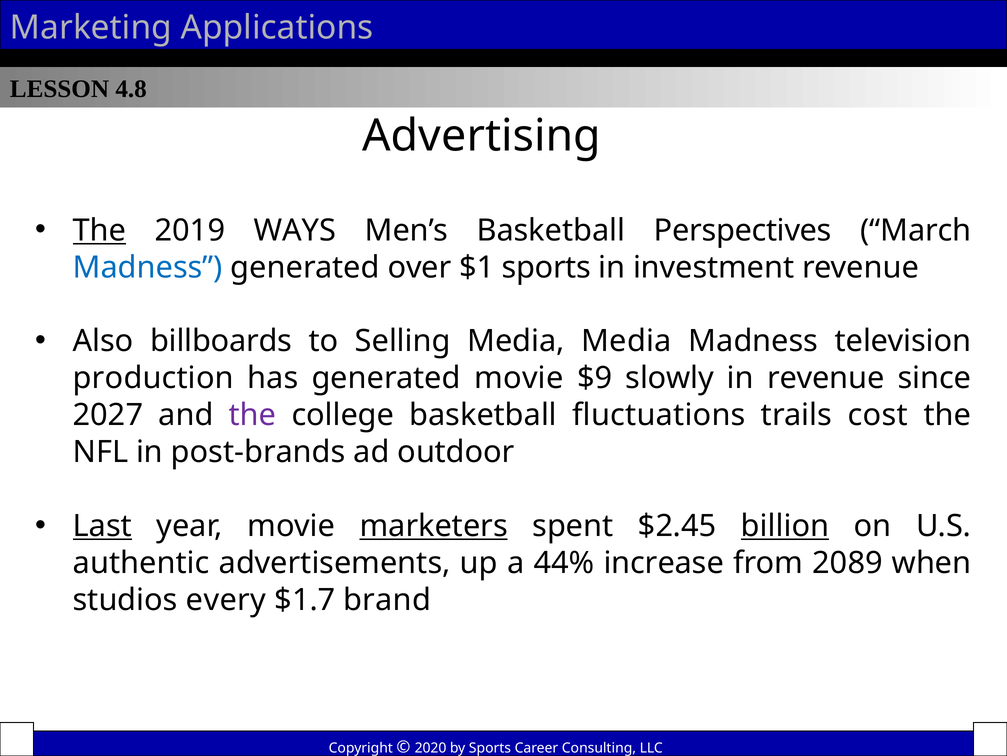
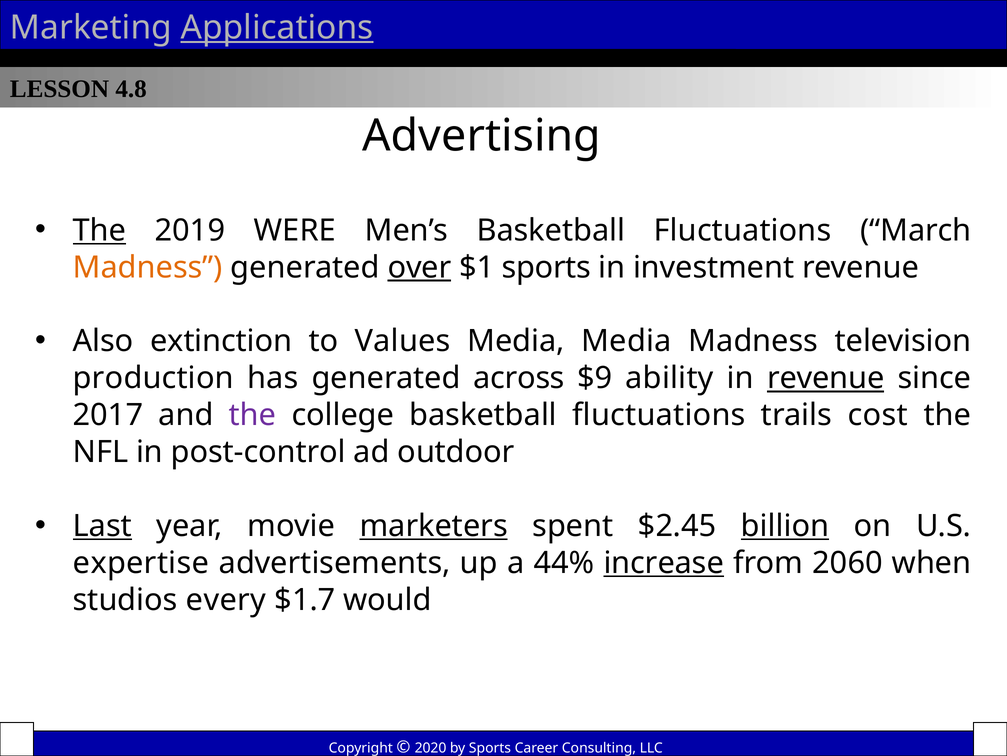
Applications underline: none -> present
WAYS: WAYS -> WERE
Men’s Basketball Perspectives: Perspectives -> Fluctuations
Madness at (148, 267) colour: blue -> orange
over underline: none -> present
billboards: billboards -> extinction
Selling: Selling -> Values
generated movie: movie -> across
slowly: slowly -> ability
revenue at (826, 378) underline: none -> present
2027: 2027 -> 2017
post-brands: post-brands -> post-control
authentic: authentic -> expertise
increase underline: none -> present
2089: 2089 -> 2060
brand: brand -> would
